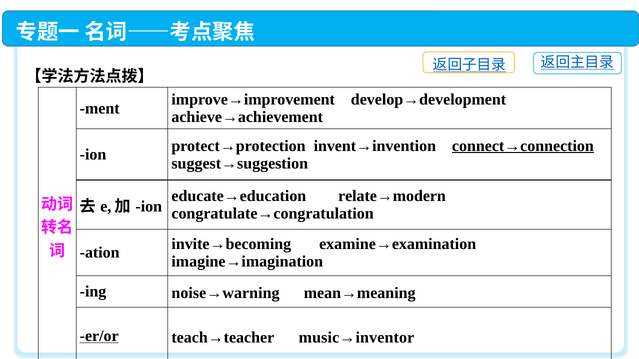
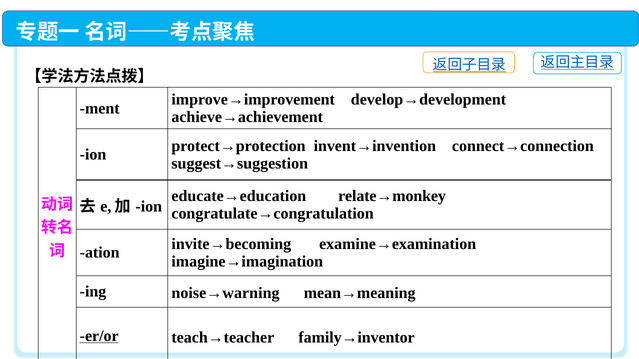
connect→connection underline: present -> none
relate→modern: relate→modern -> relate→monkey
music→inventor: music→inventor -> family→inventor
